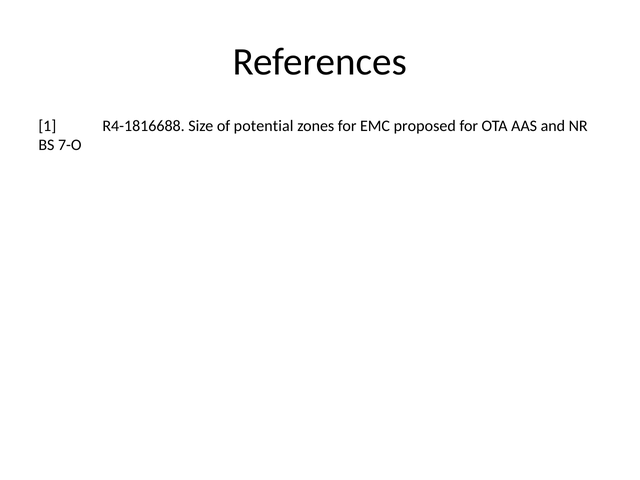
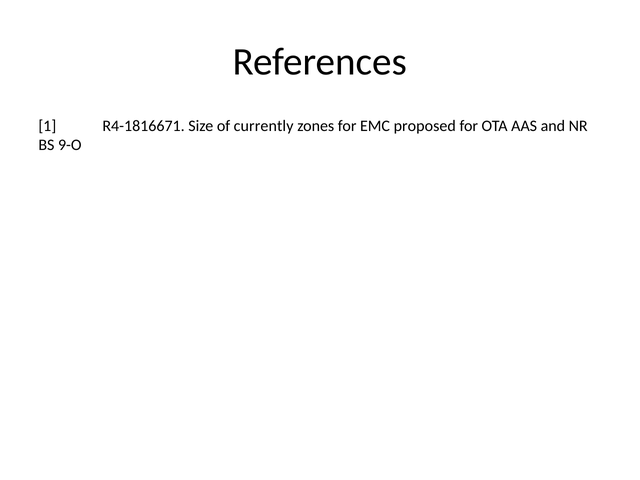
R4-1816688: R4-1816688 -> R4-1816671
potential: potential -> currently
7-O: 7-O -> 9-O
